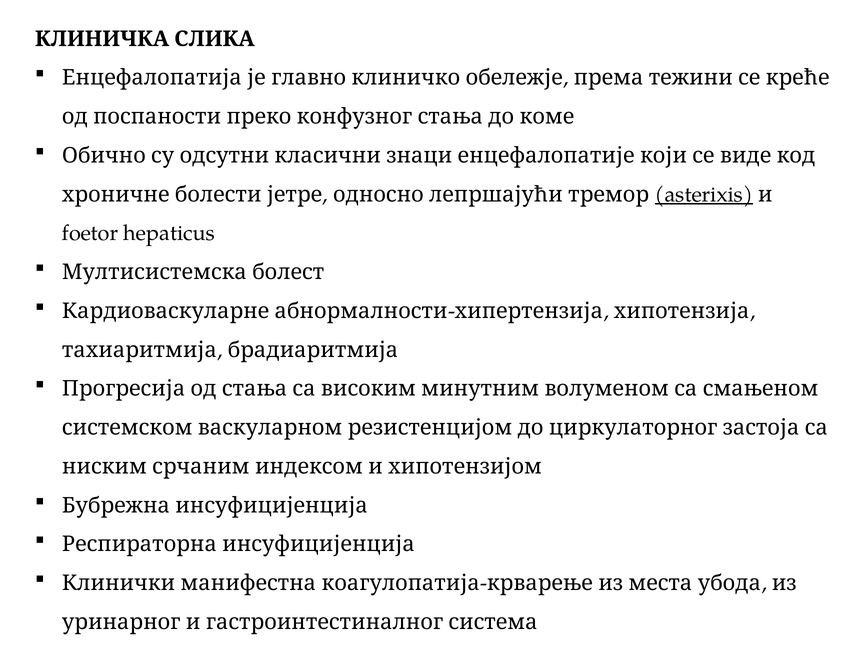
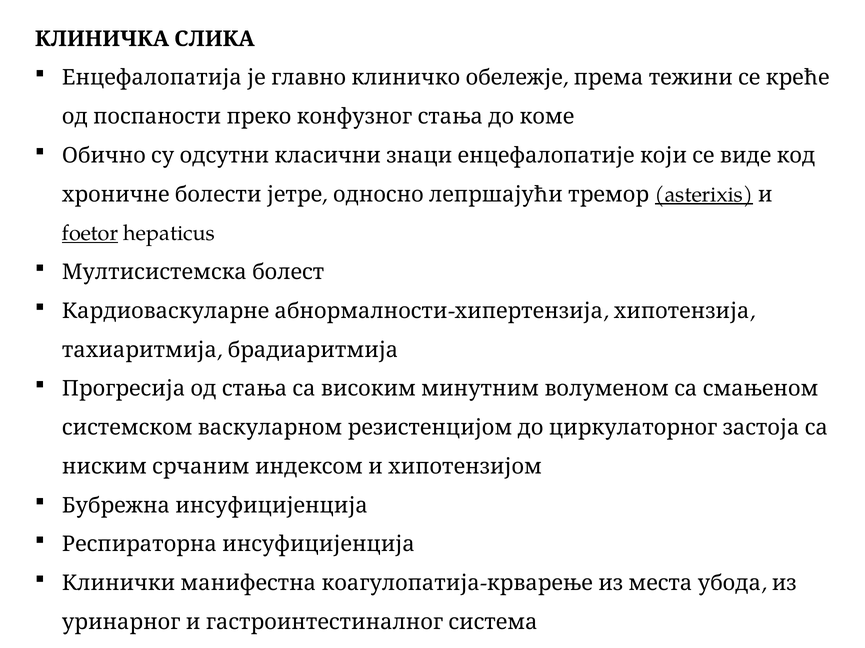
foetor underline: none -> present
